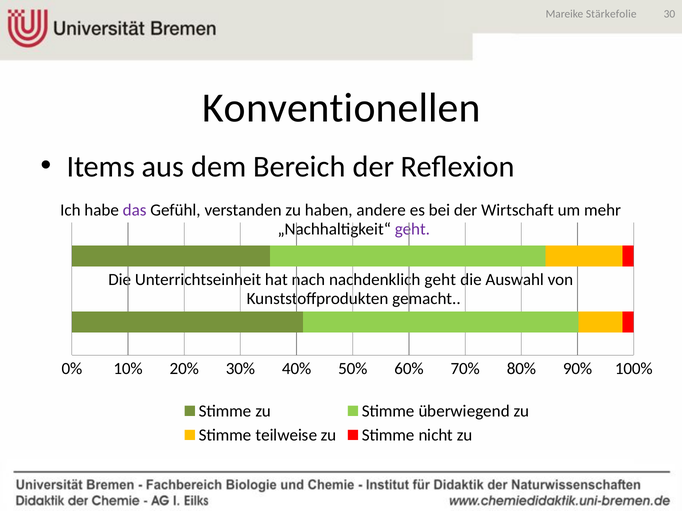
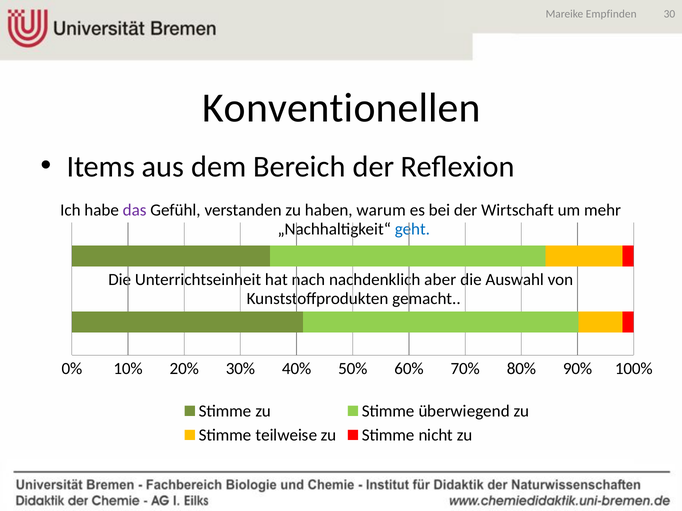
Stärkefolie: Stärkefolie -> Empfinden
andere: andere -> warum
geht at (412, 229) colour: purple -> blue
nachdenklich geht: geht -> aber
